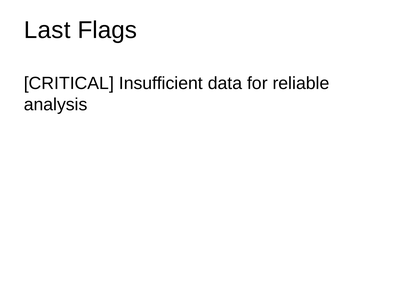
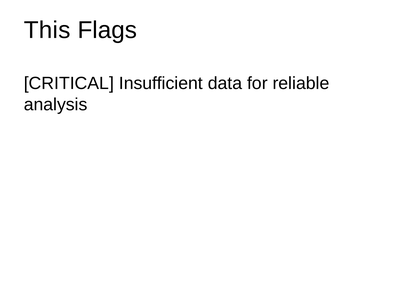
Last: Last -> This
